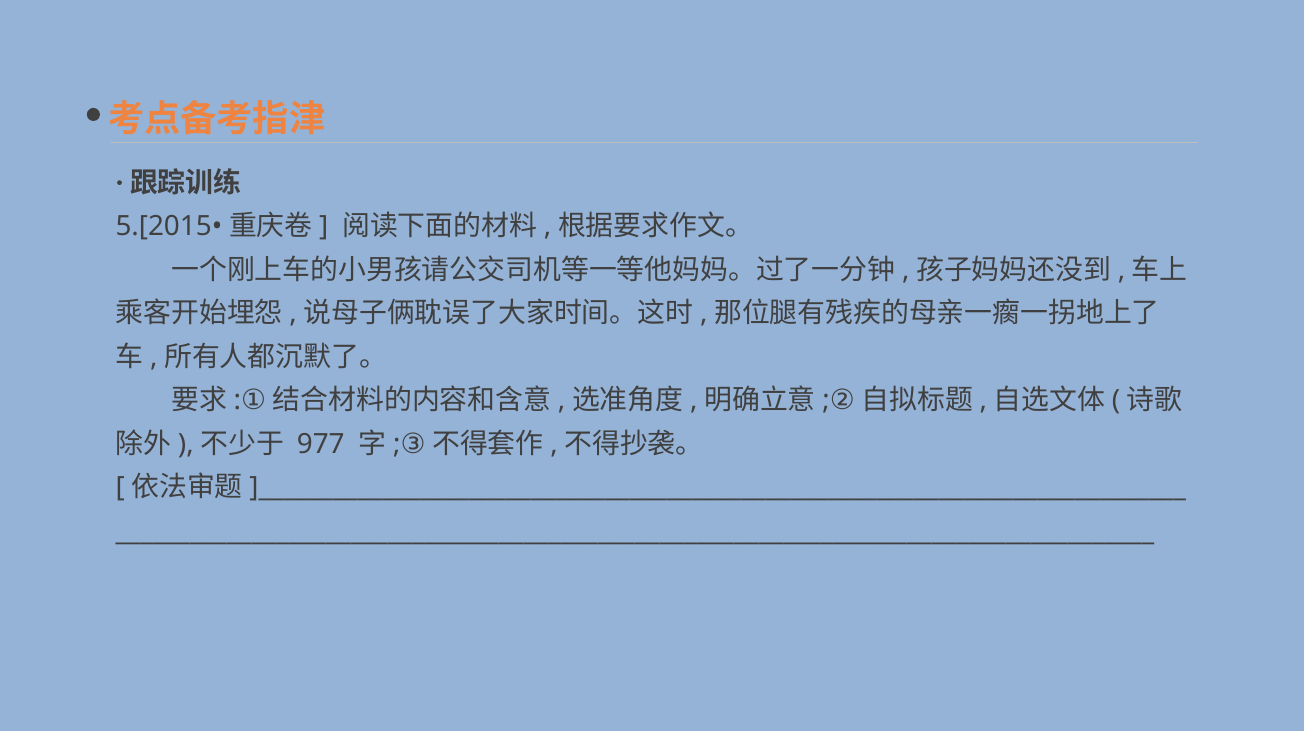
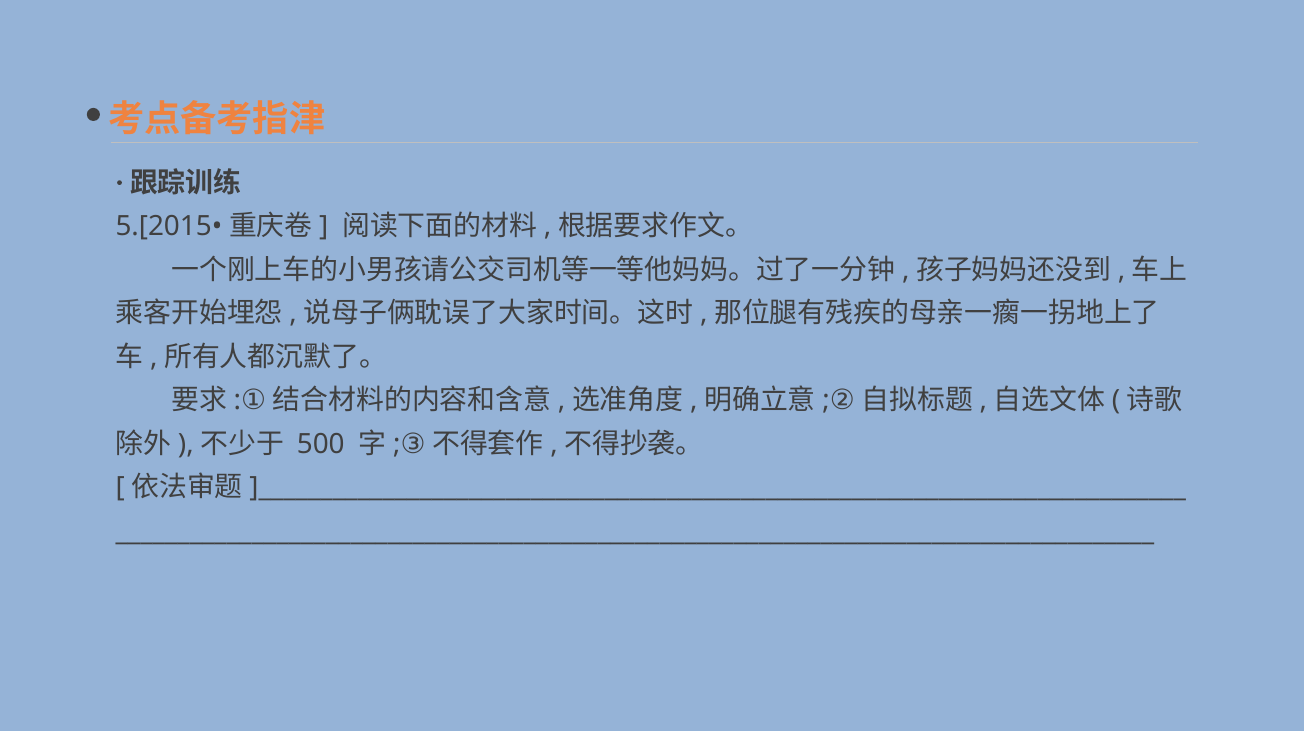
977: 977 -> 500
